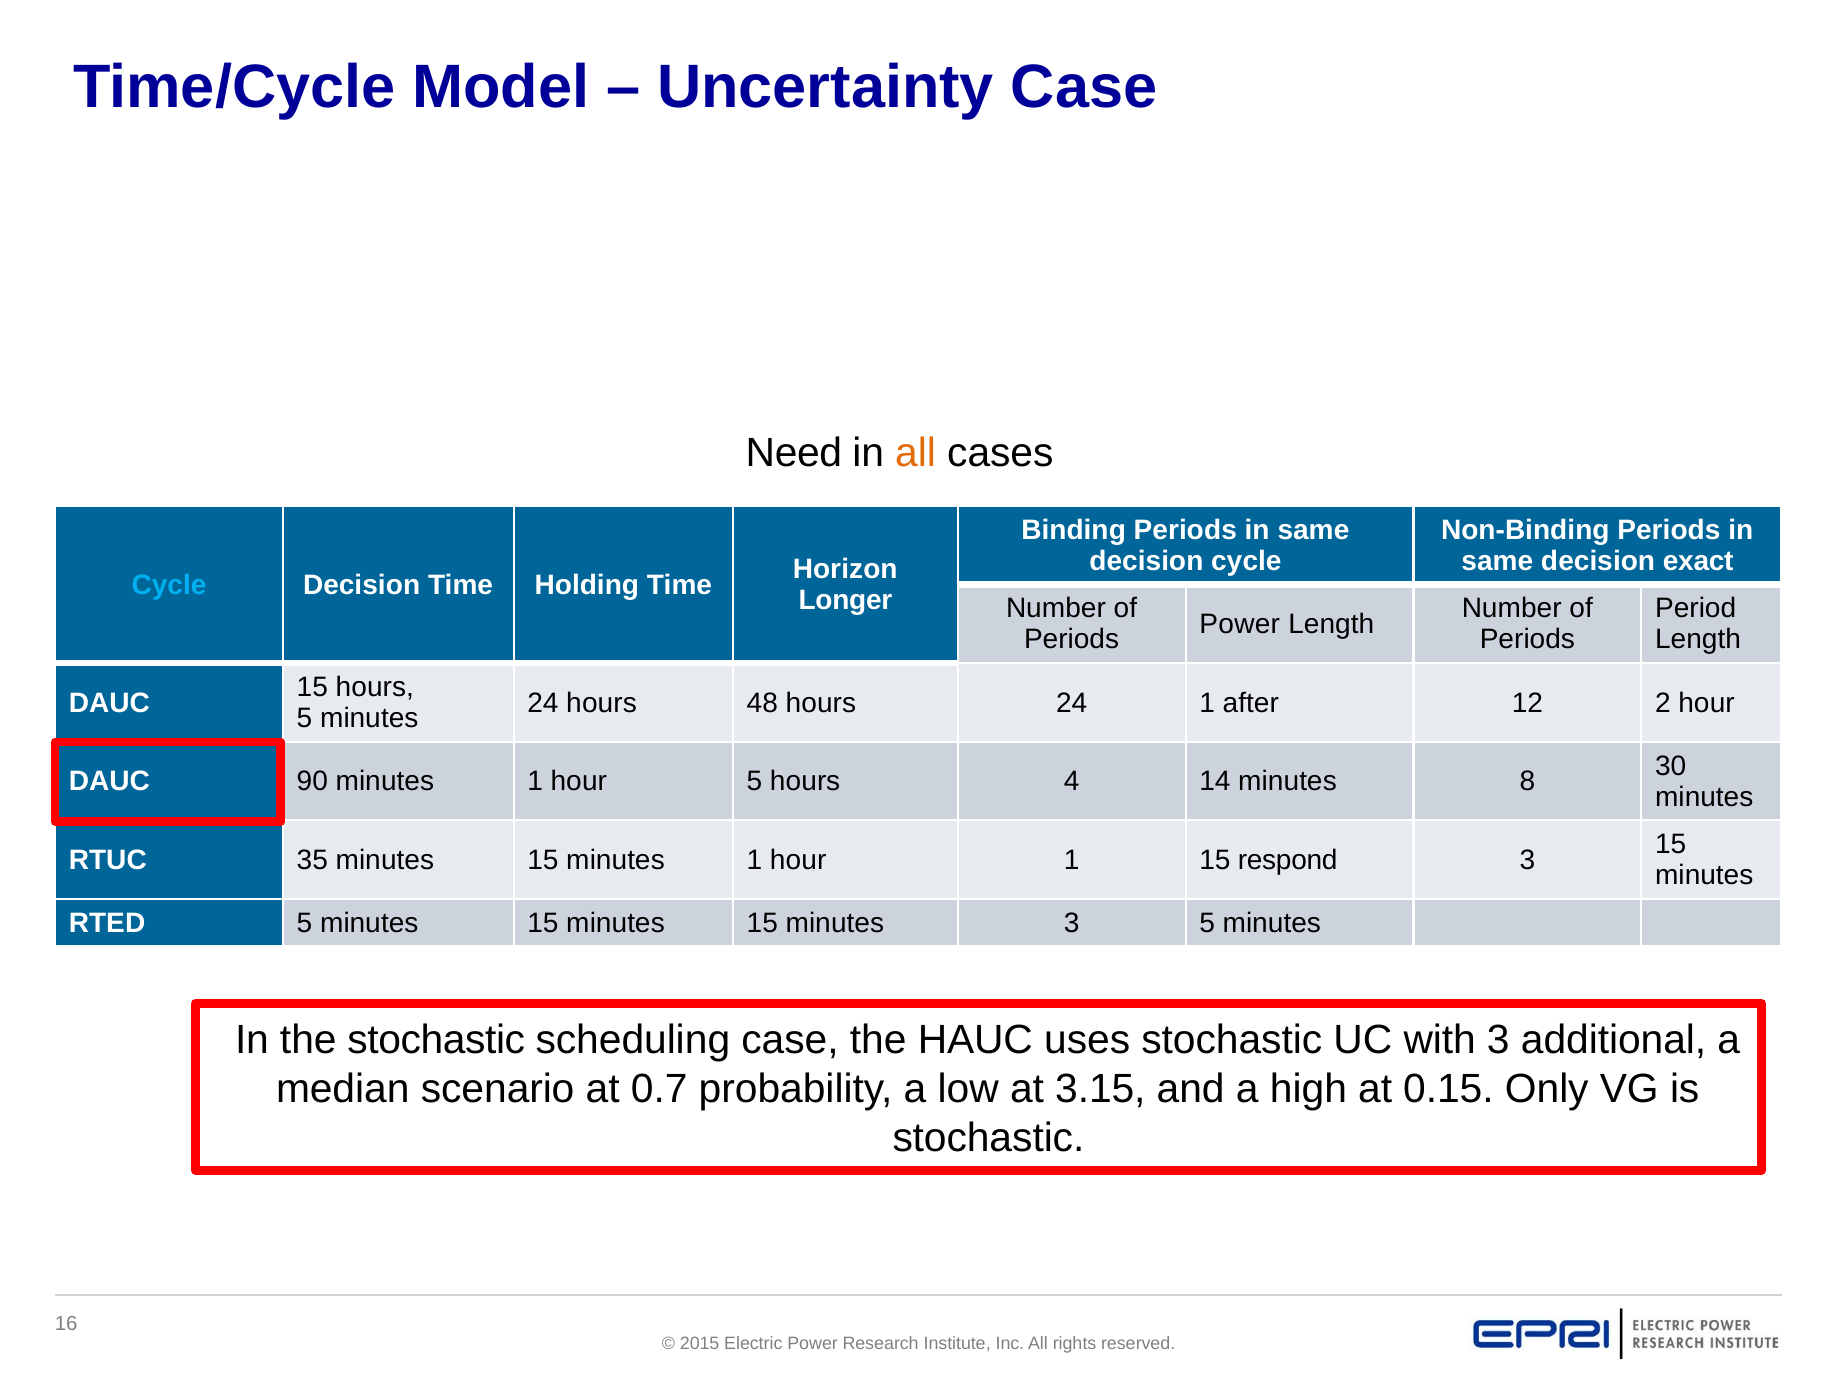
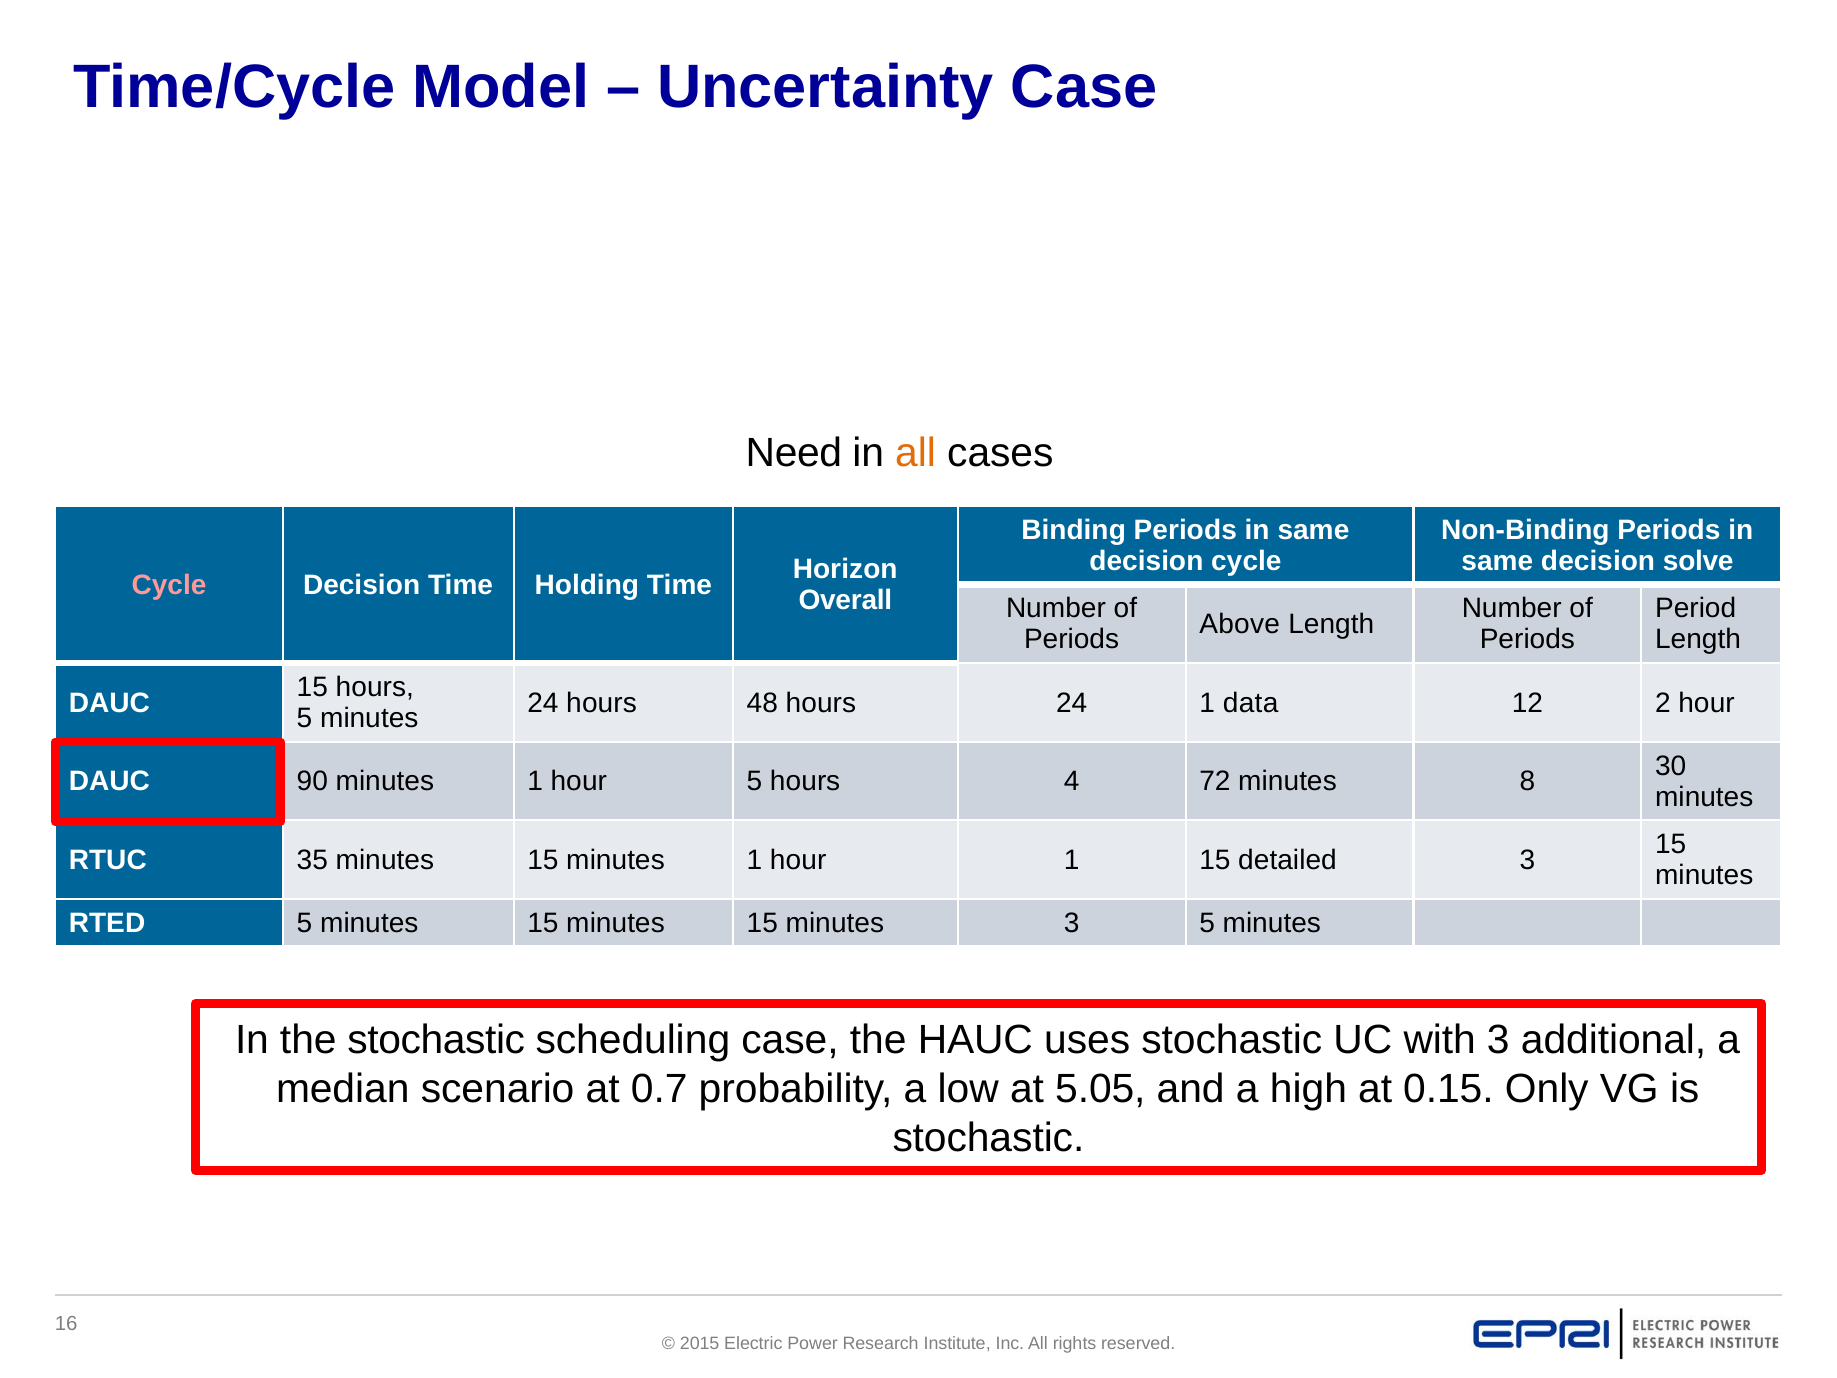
exact: exact -> solve
Cycle at (169, 585) colour: light blue -> pink
Longer: Longer -> Overall
Power at (1240, 624): Power -> Above
after: after -> data
14: 14 -> 72
respond: respond -> detailed
3.15: 3.15 -> 5.05
